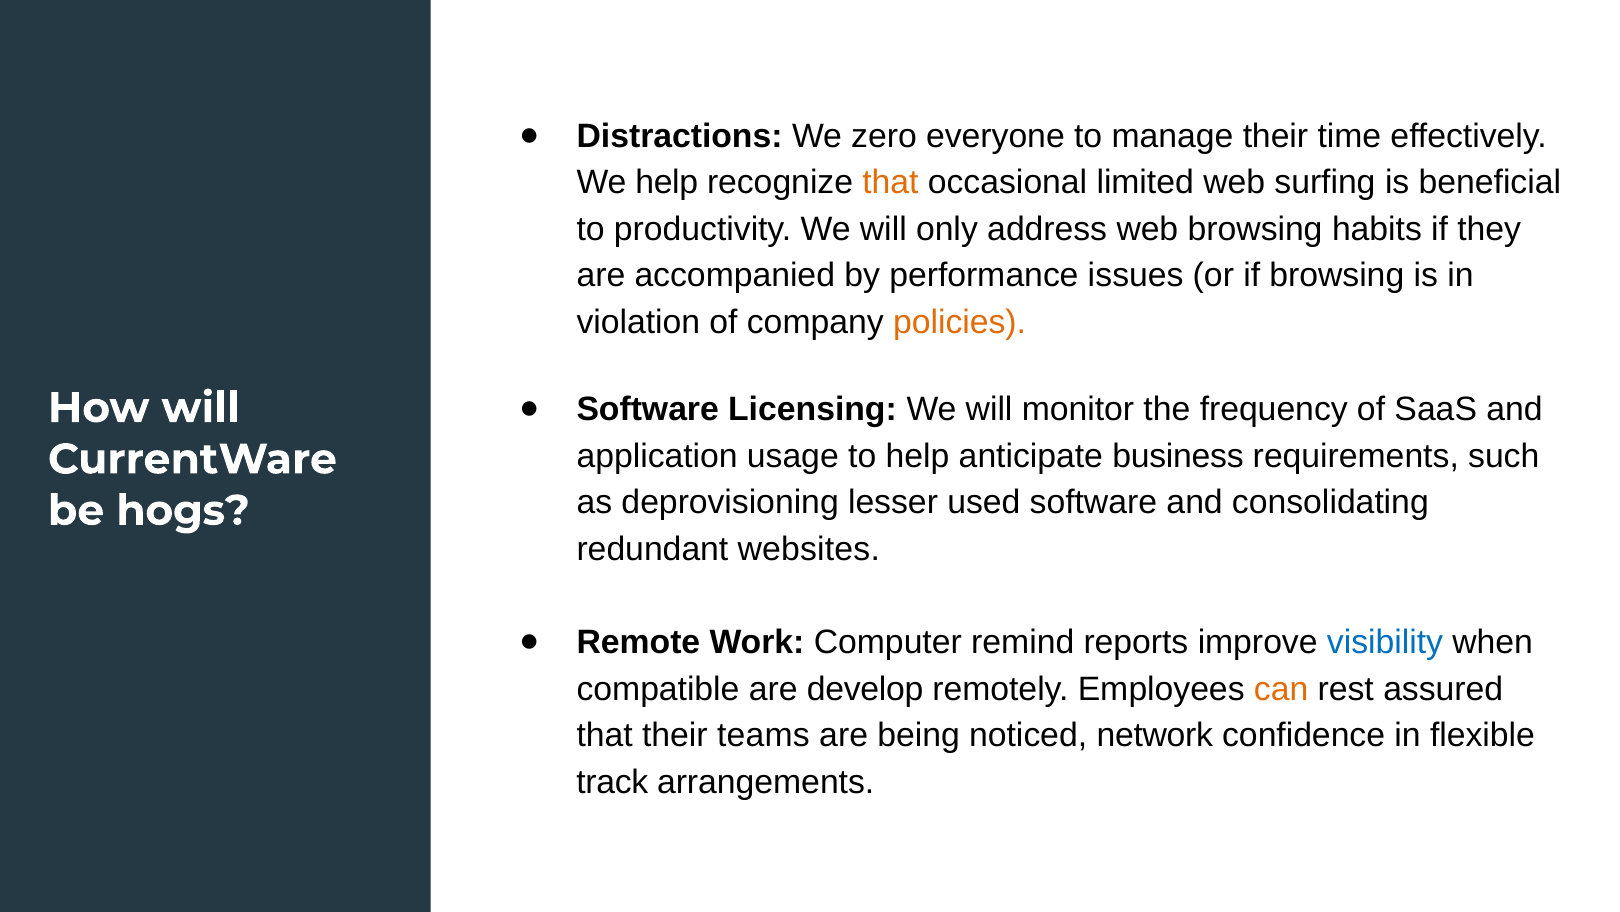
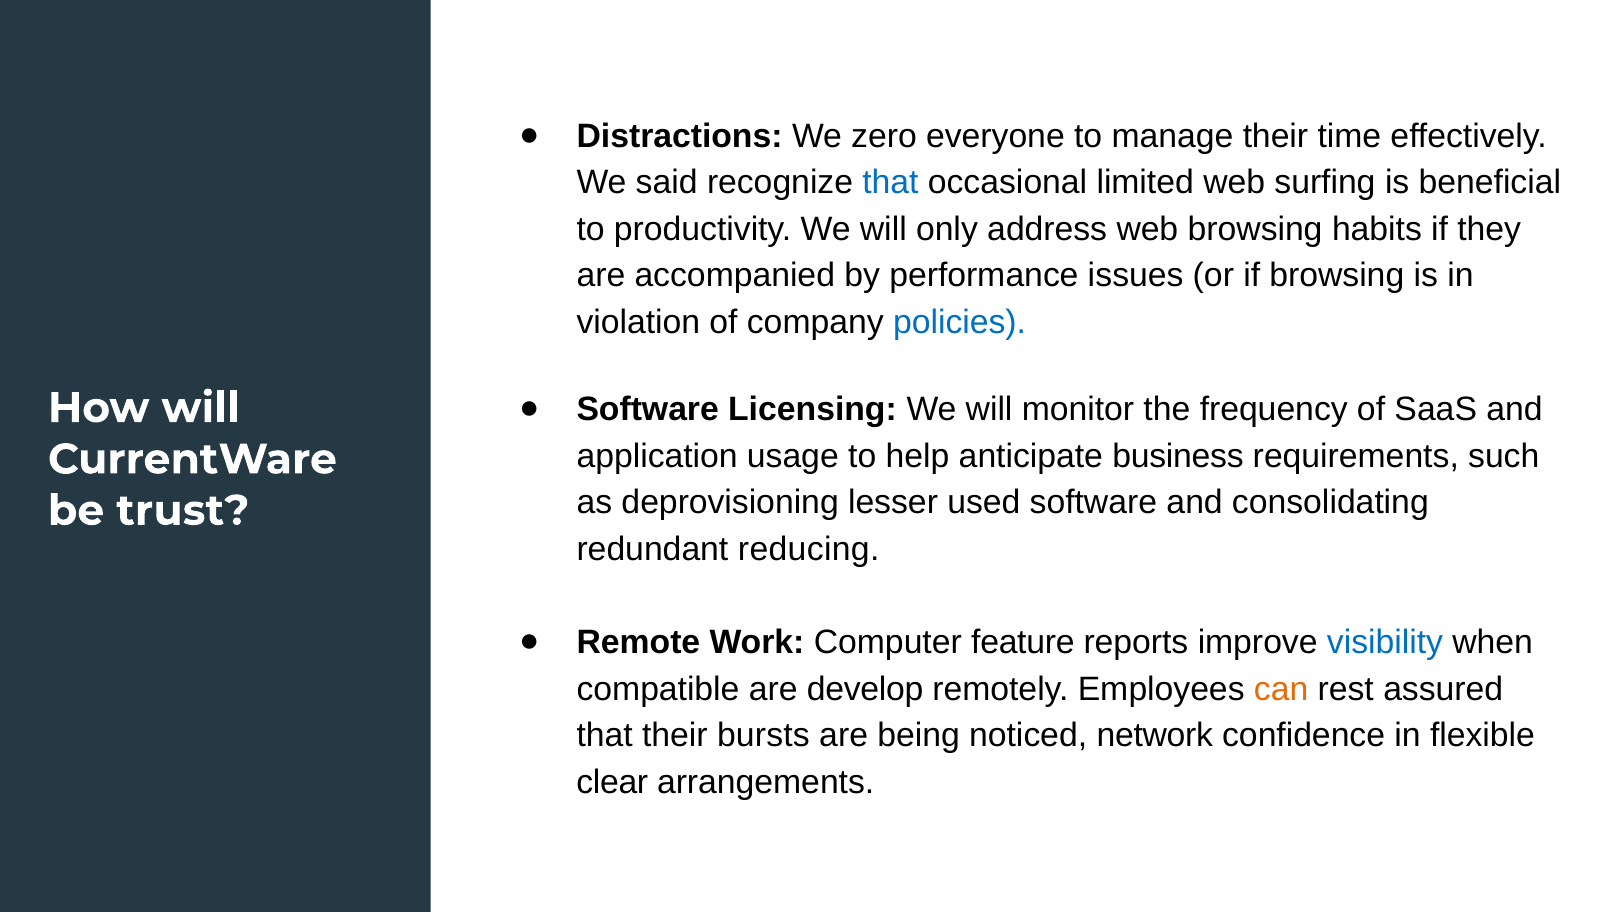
We help: help -> said
that at (890, 182) colour: orange -> blue
policies colour: orange -> blue
hogs: hogs -> trust
websites: websites -> reducing
remind: remind -> feature
teams: teams -> bursts
track: track -> clear
